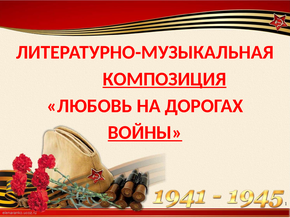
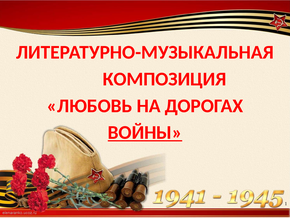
КОМПОЗИЦИЯ underline: present -> none
